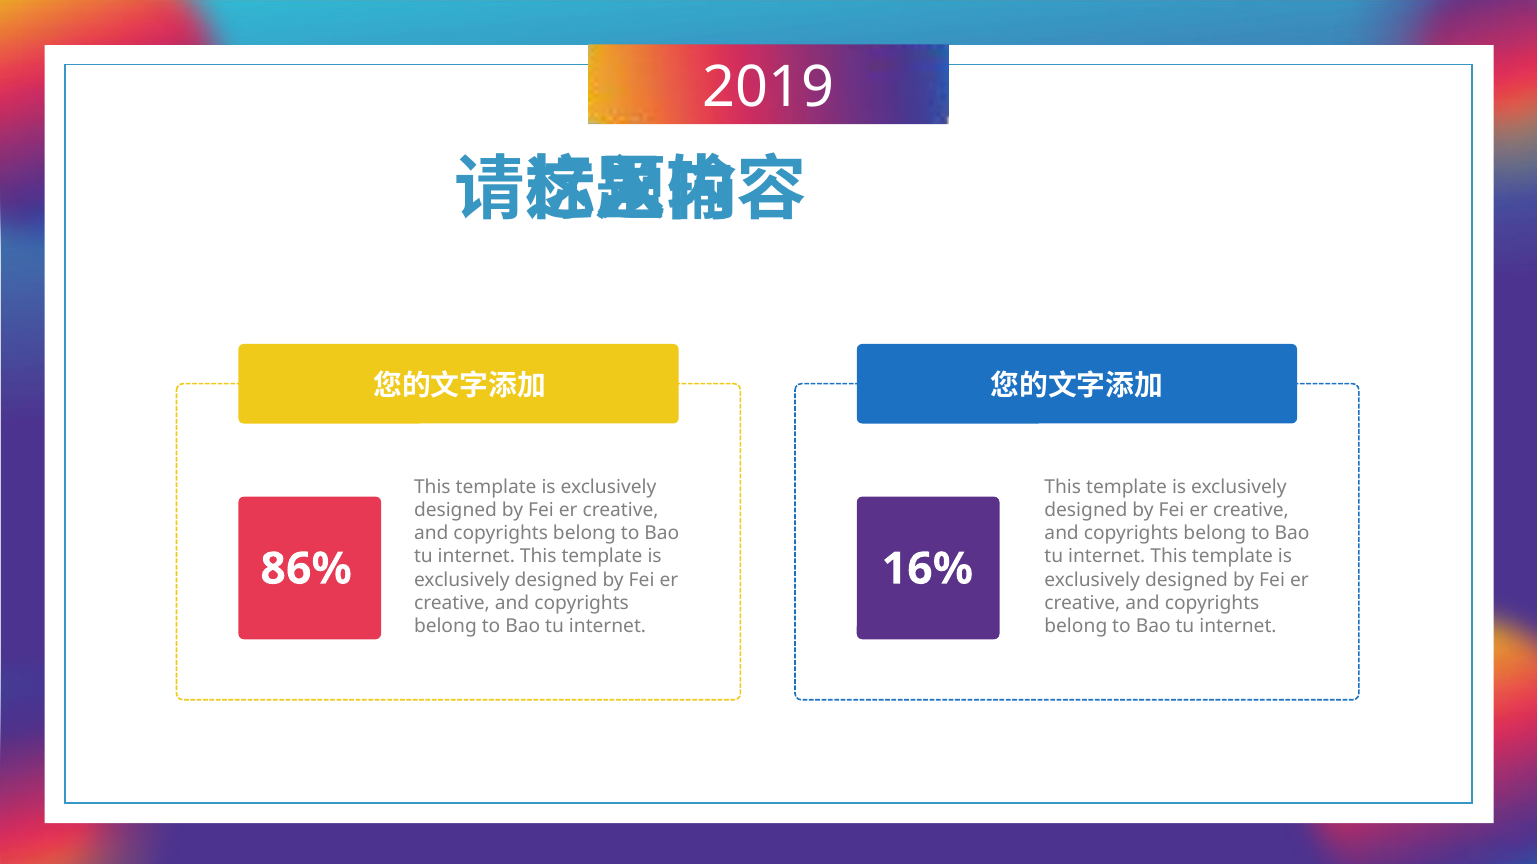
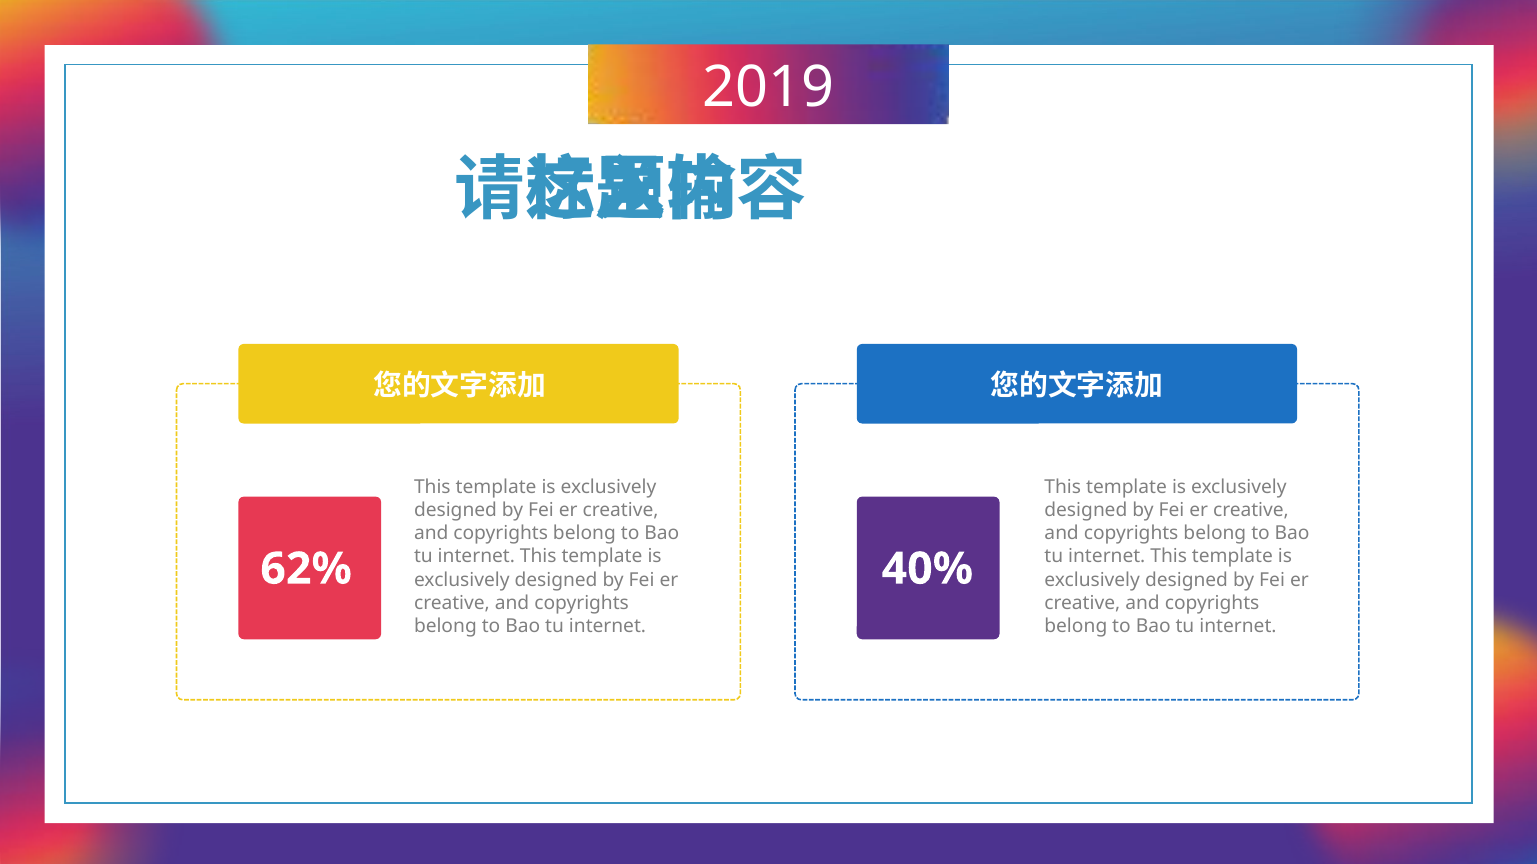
86%: 86% -> 62%
16%: 16% -> 40%
